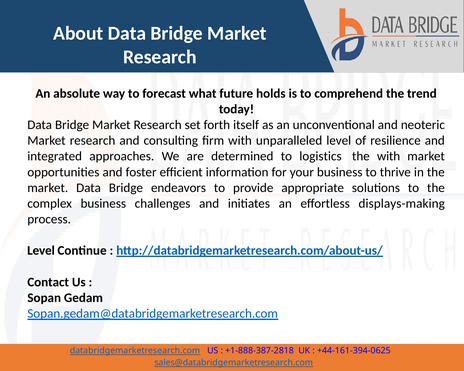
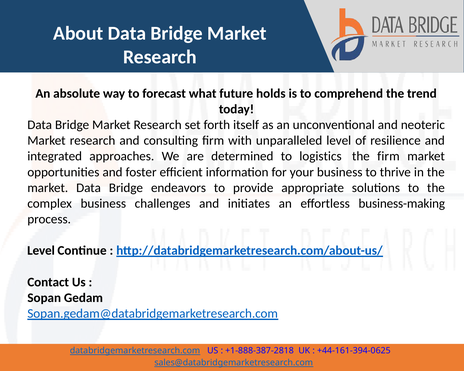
the with: with -> firm
displays-making: displays-making -> business-making
